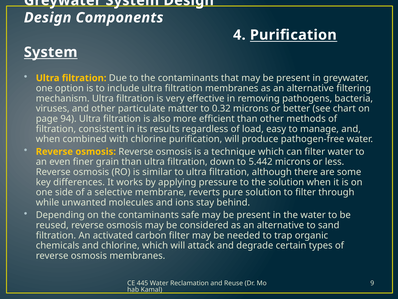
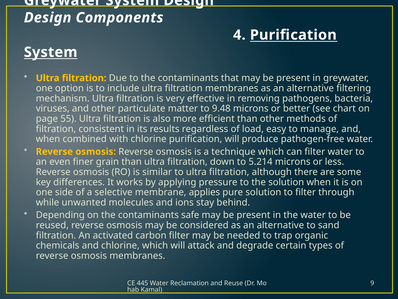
0.32: 0.32 -> 9.48
94: 94 -> 55
5.442: 5.442 -> 5.214
reverts: reverts -> applies
